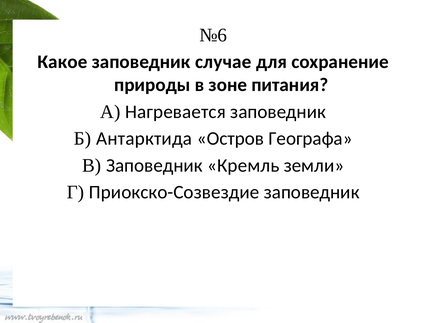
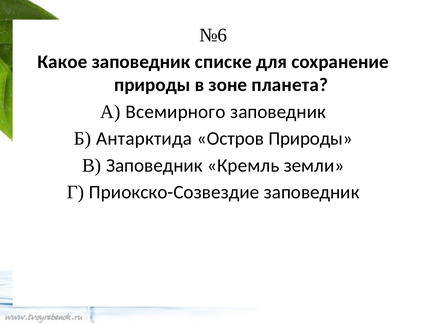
случае: случае -> списке
питания: питания -> планета
Нагревается: Нагревается -> Всемирного
Остров Географа: Географа -> Природы
